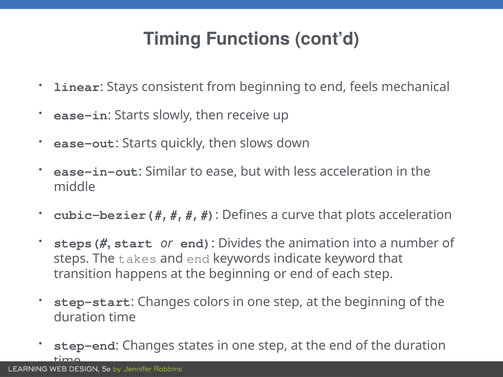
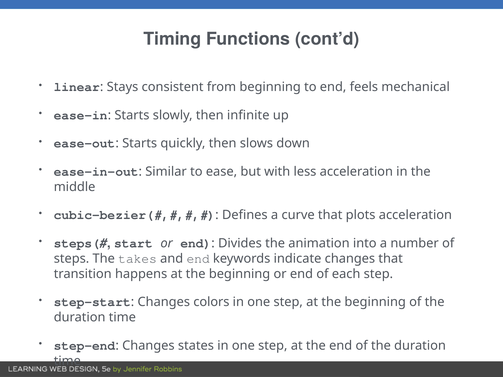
receive: receive -> infinite
indicate keyword: keyword -> changes
